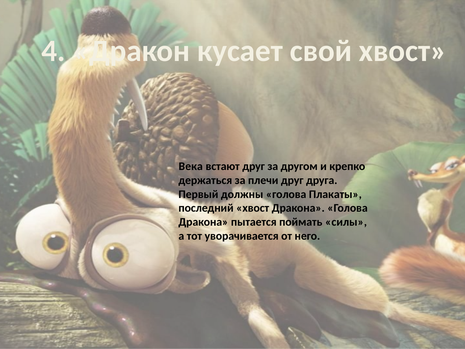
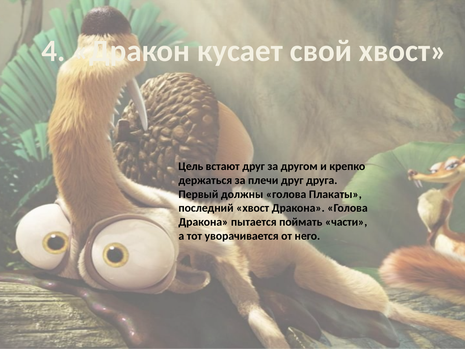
Века: Века -> Цель
силы: силы -> части
